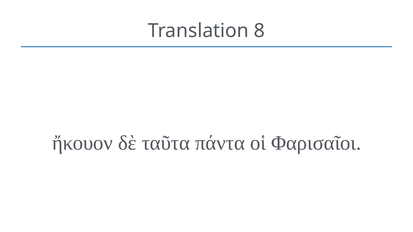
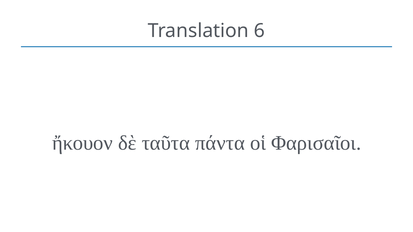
8: 8 -> 6
